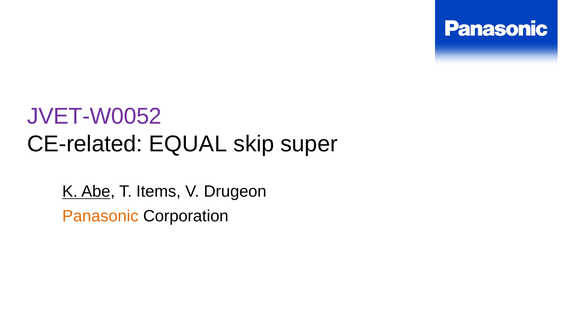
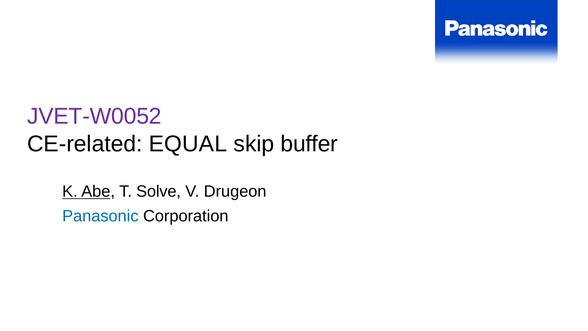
super: super -> buffer
Items: Items -> Solve
Panasonic colour: orange -> blue
